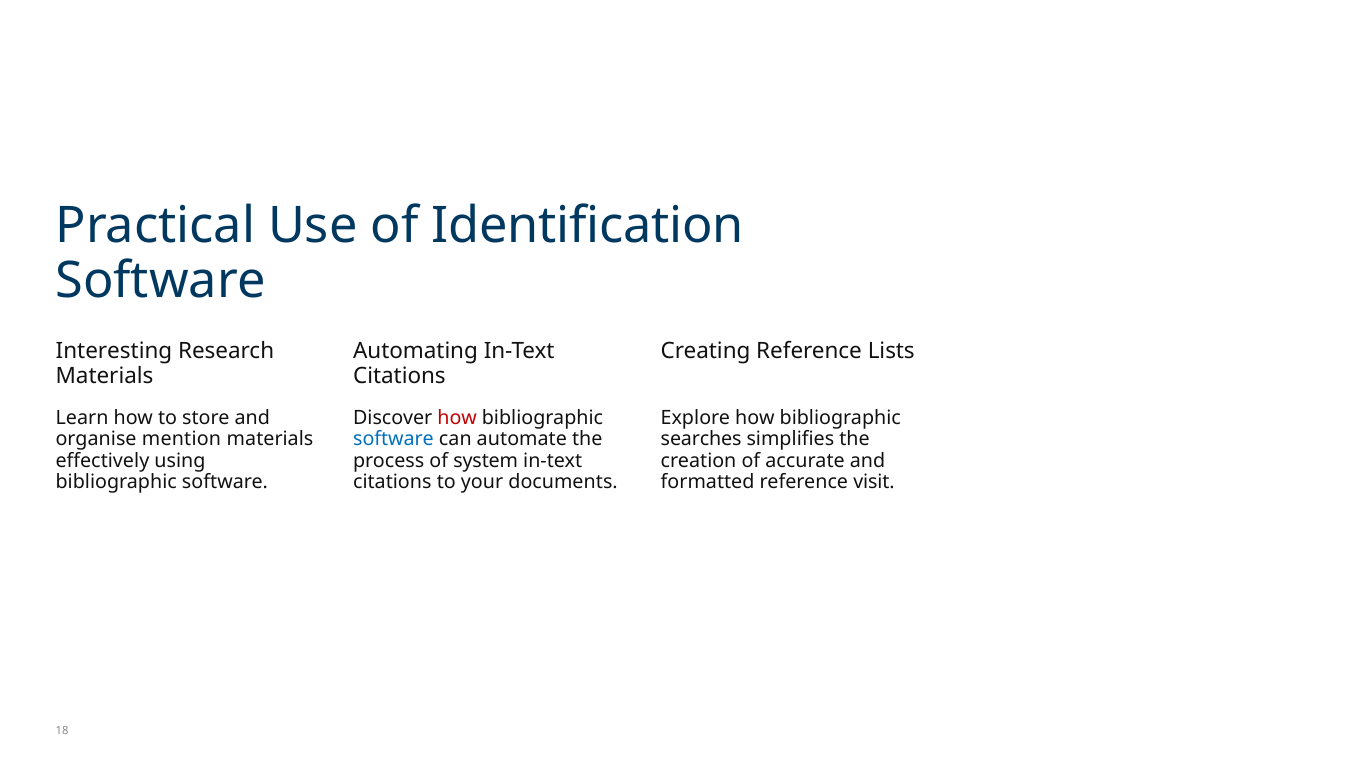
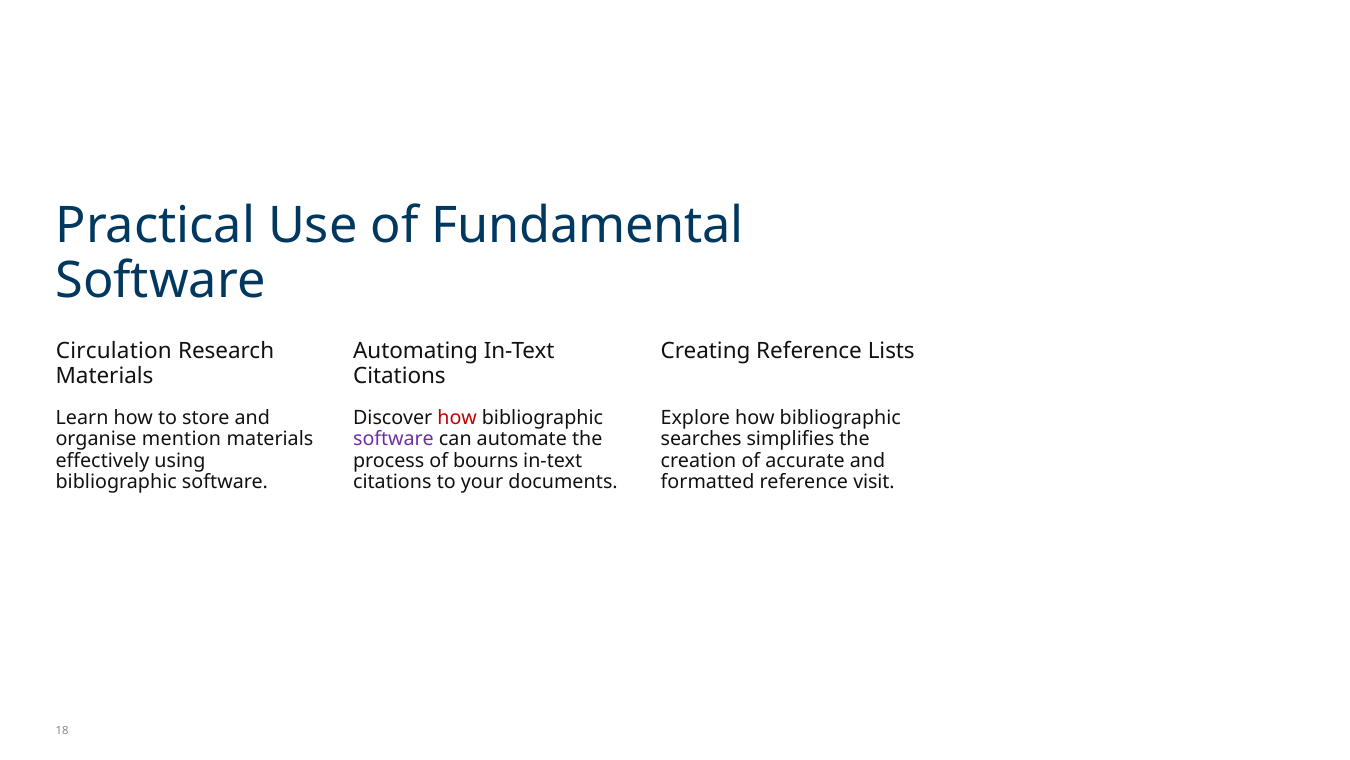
Identification: Identification -> Fundamental
Interesting: Interesting -> Circulation
software at (393, 439) colour: blue -> purple
system: system -> bourns
